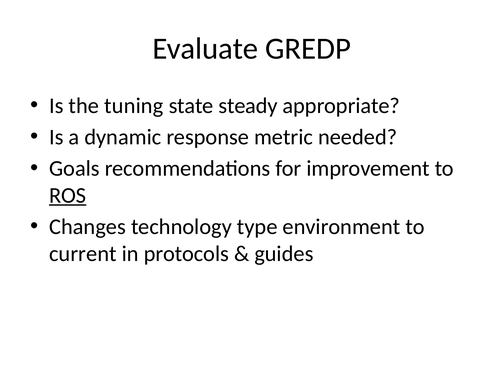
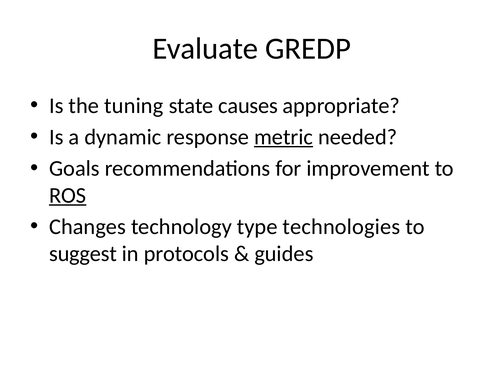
steady: steady -> causes
metric underline: none -> present
environment: environment -> technologies
current: current -> suggest
